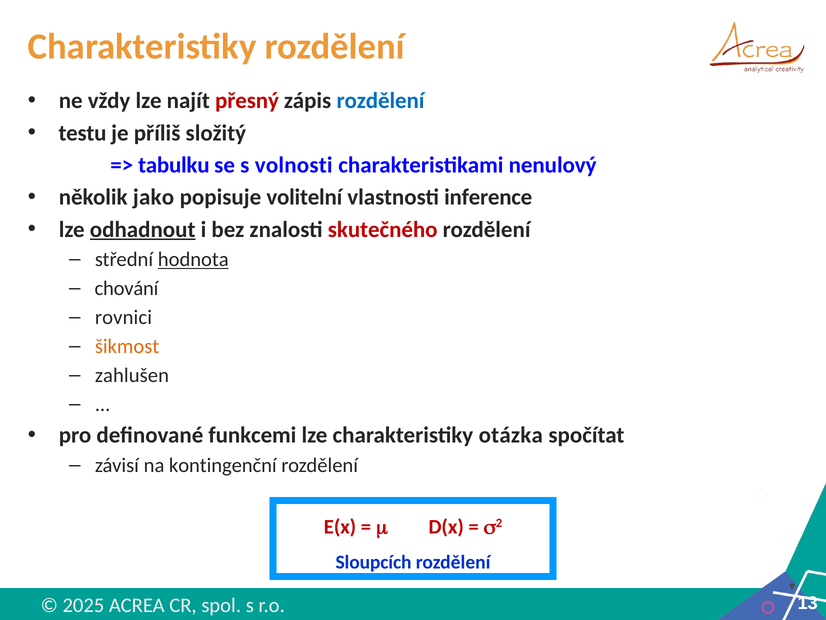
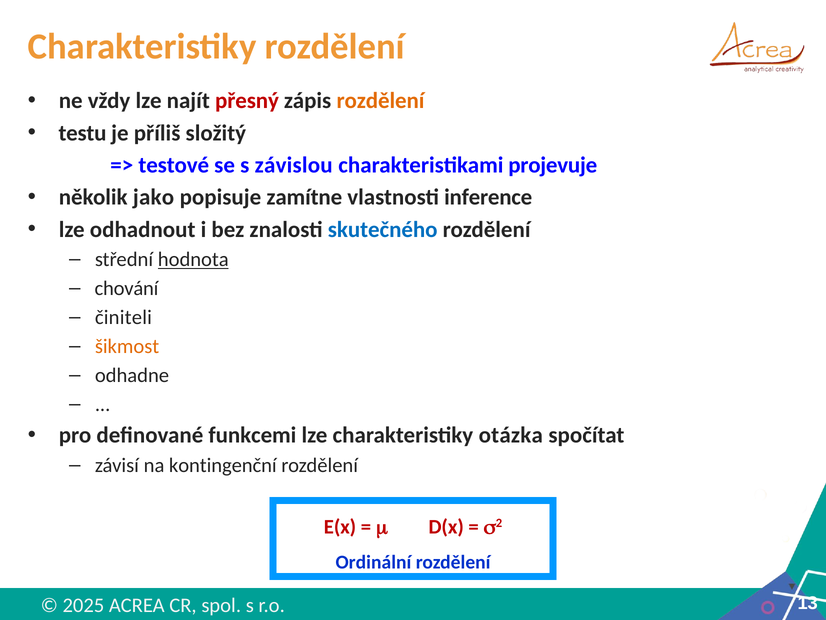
rozdělení at (380, 101) colour: blue -> orange
tabulku: tabulku -> testové
volnosti: volnosti -> závislou
nenulový: nenulový -> projevuje
volitelní: volitelní -> zamítne
odhadnout underline: present -> none
skutečného colour: red -> blue
rovnici: rovnici -> činiteli
zahlušen: zahlušen -> odhadne
Sloupcích: Sloupcích -> Ordinální
